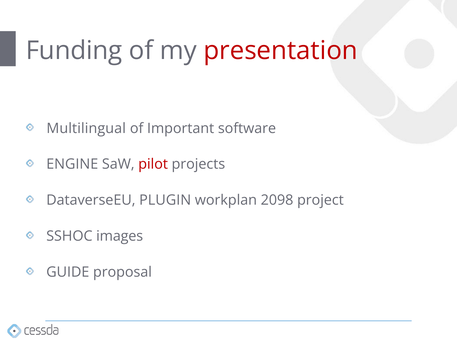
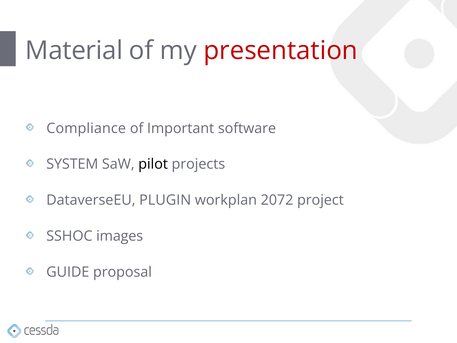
Funding: Funding -> Material
Multilingual: Multilingual -> Compliance
ENGINE: ENGINE -> SYSTEM
pilot colour: red -> black
2098: 2098 -> 2072
